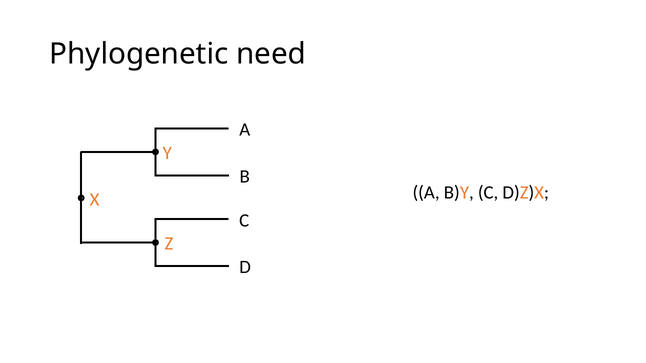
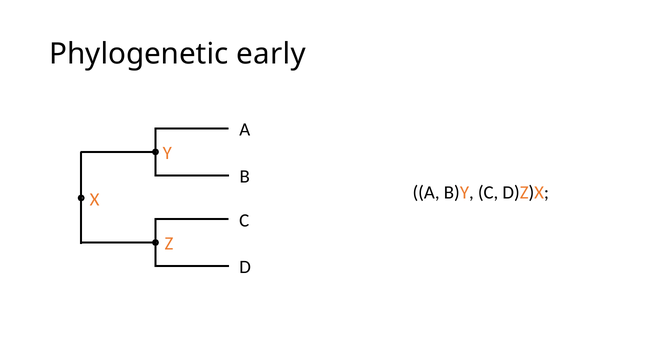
need: need -> early
